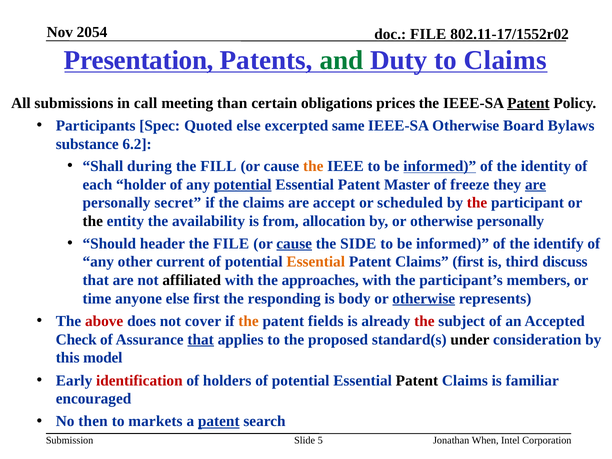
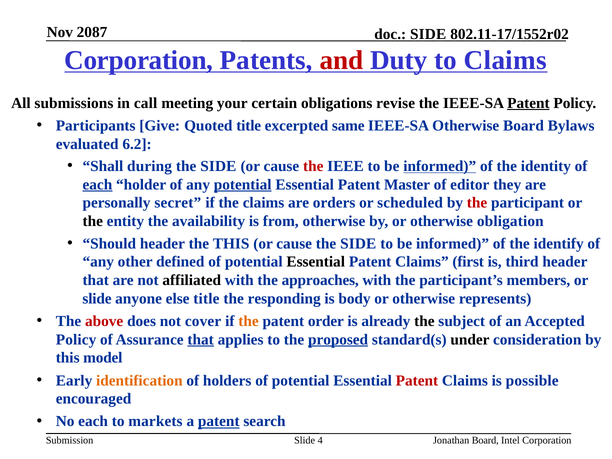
2054: 2054 -> 2087
FILE at (428, 34): FILE -> SIDE
Presentation at (139, 60): Presentation -> Corporation
and colour: green -> red
than: than -> your
prices: prices -> revise
Spec: Spec -> Give
Quoted else: else -> title
substance: substance -> evaluated
FILL at (218, 166): FILL -> SIDE
the at (313, 166) colour: orange -> red
each at (97, 185) underline: none -> present
freeze: freeze -> editor
are at (536, 185) underline: present -> none
accept: accept -> orders
from allocation: allocation -> otherwise
otherwise personally: personally -> obligation
the FILE: FILE -> THIS
cause at (294, 243) underline: present -> none
current: current -> defined
Essential at (316, 262) colour: orange -> black
third discuss: discuss -> header
time at (97, 299): time -> slide
else first: first -> title
otherwise at (424, 299) underline: present -> none
fields: fields -> order
the at (424, 321) colour: red -> black
Check at (76, 340): Check -> Policy
proposed underline: none -> present
identification colour: red -> orange
Patent at (417, 380) colour: black -> red
familiar: familiar -> possible
No then: then -> each
5: 5 -> 4
Jonathan When: When -> Board
